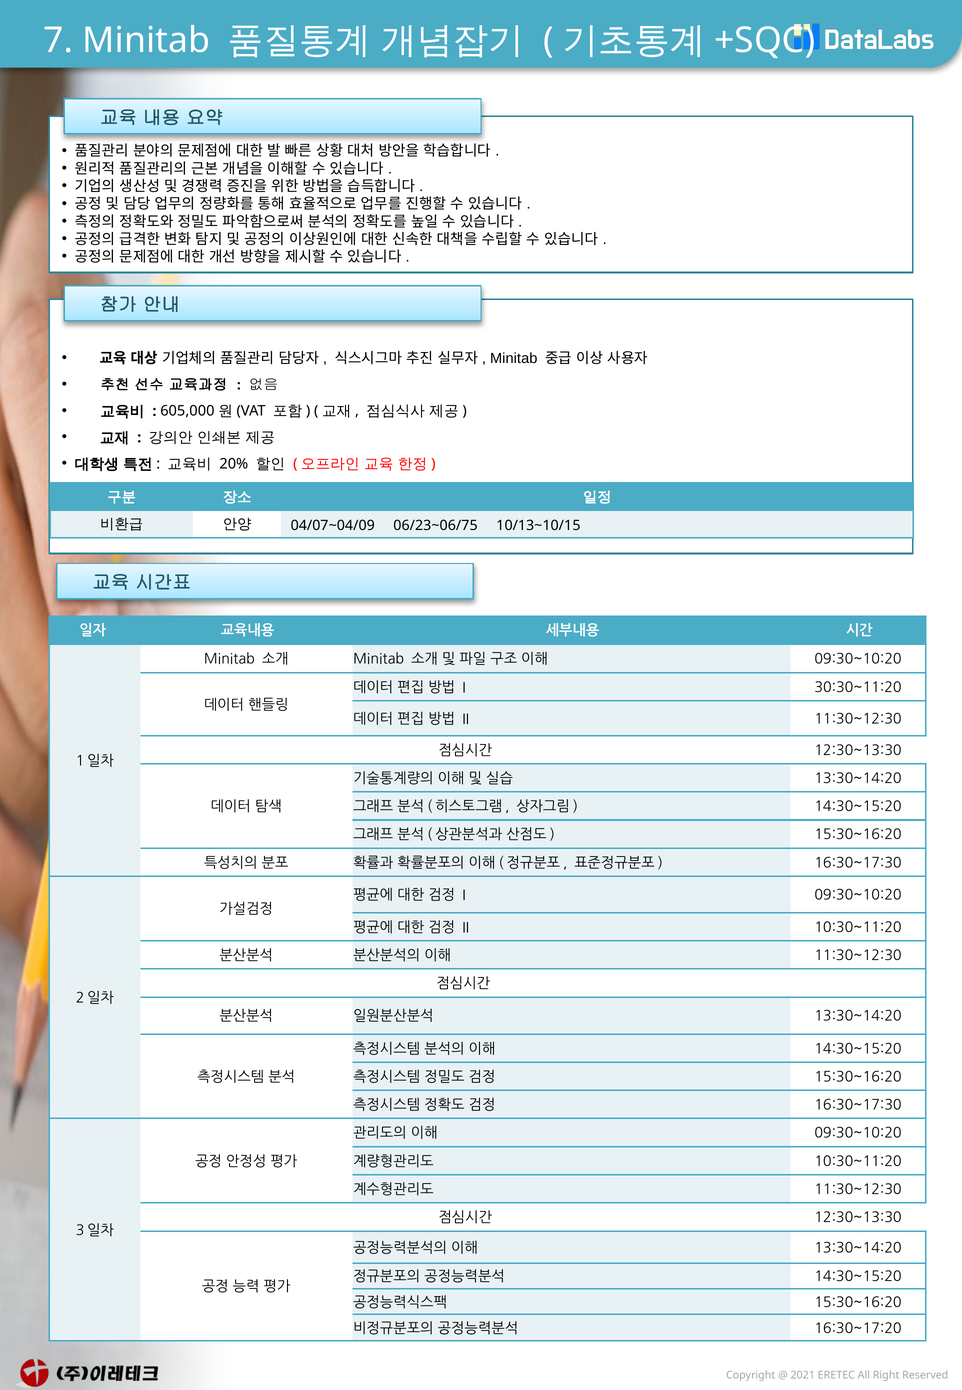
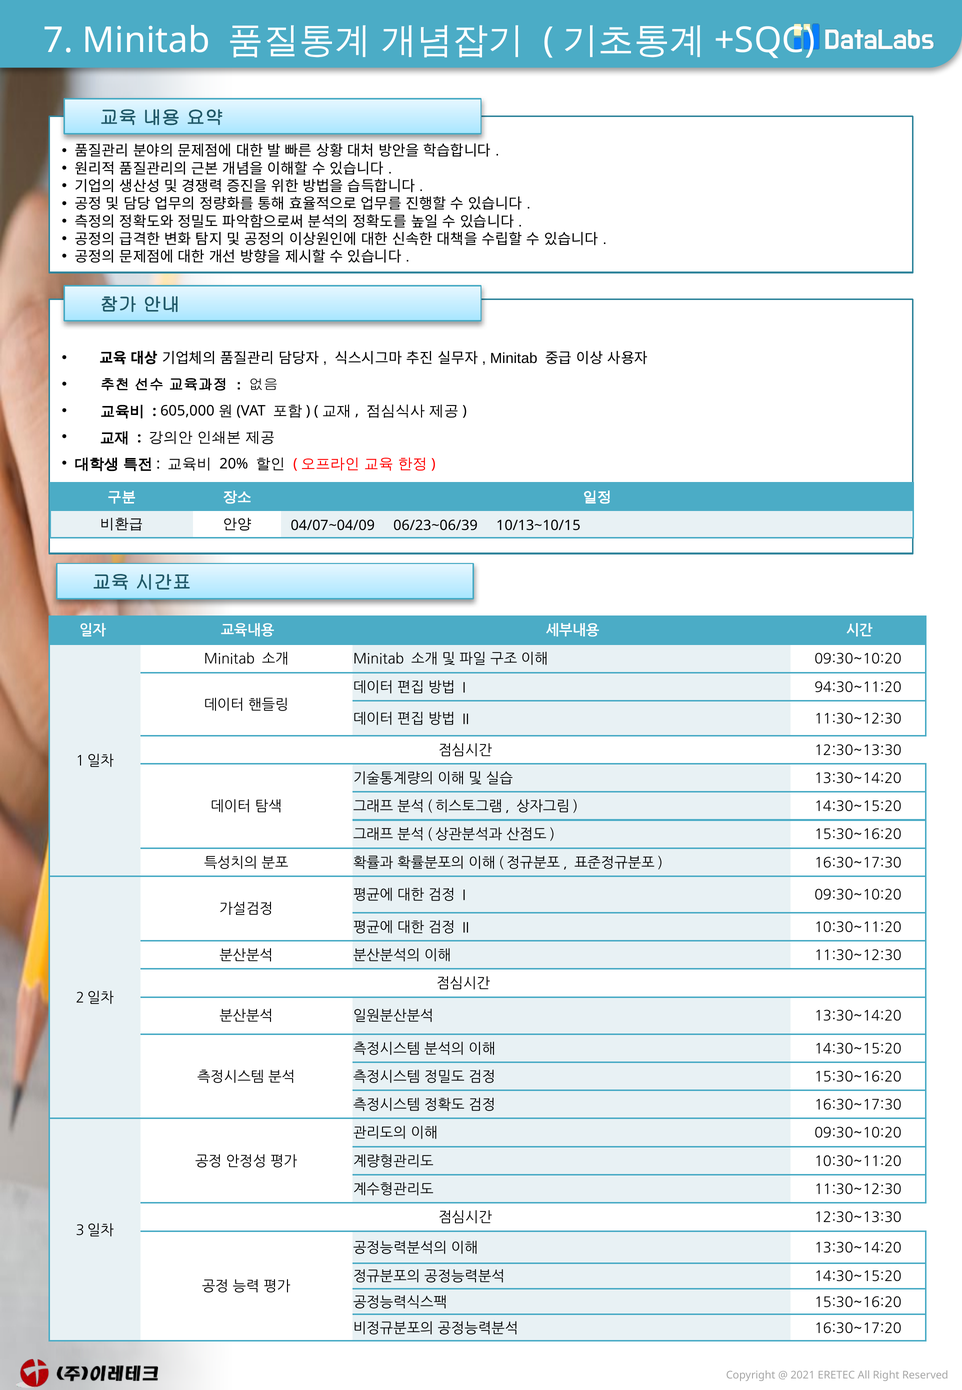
06/23~06/75: 06/23~06/75 -> 06/23~06/39
30:30~11:20: 30:30~11:20 -> 94:30~11:20
